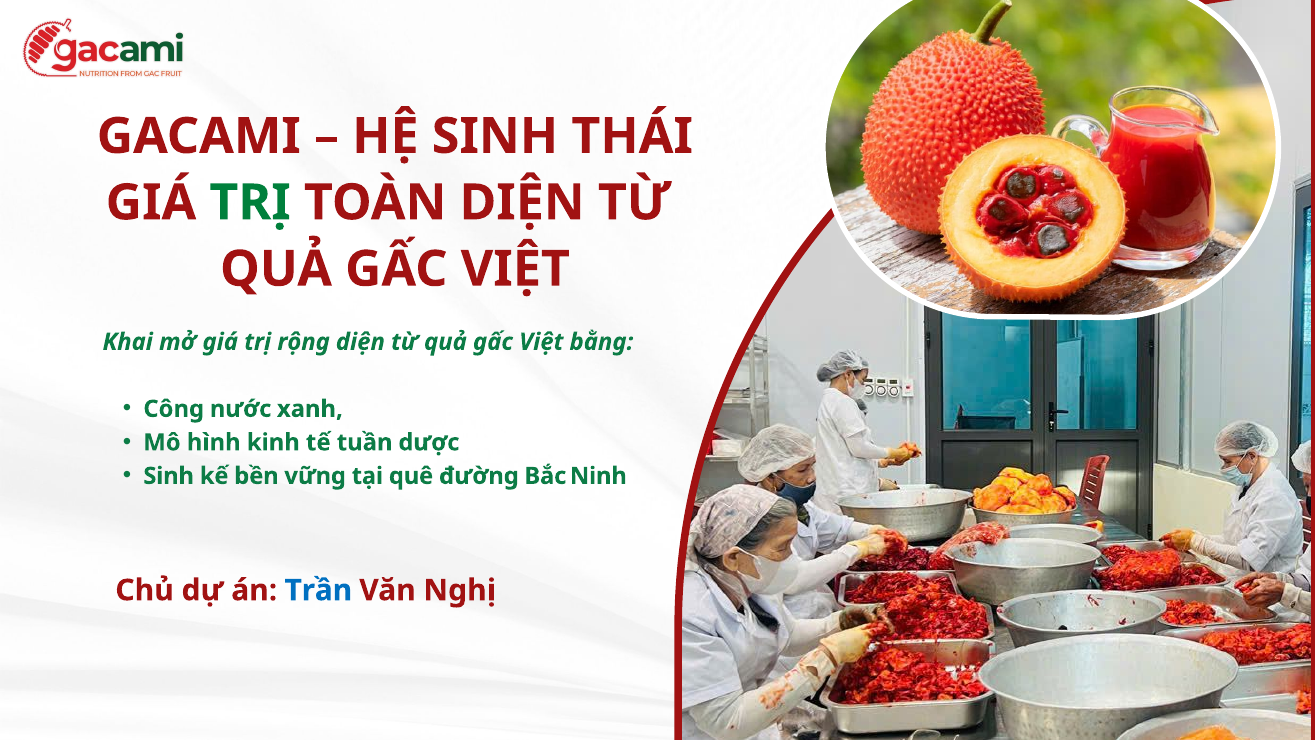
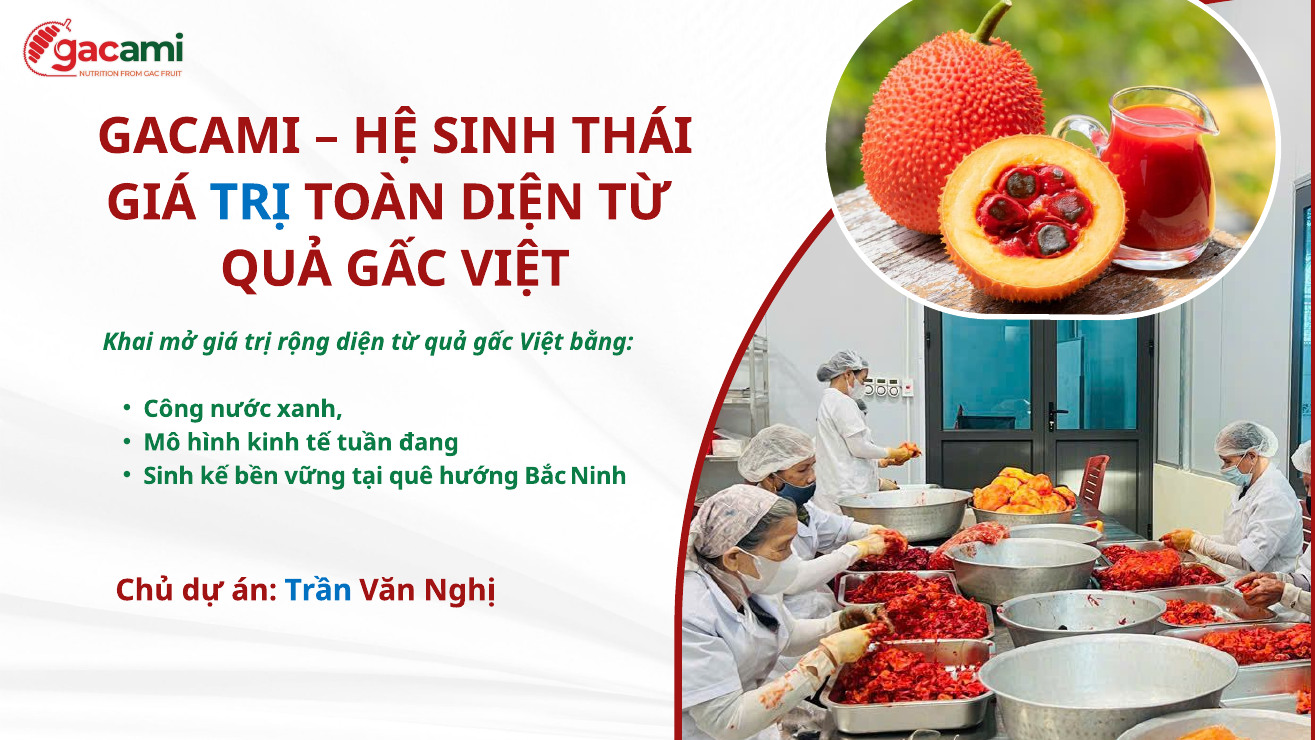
TRỊ at (250, 203) colour: green -> blue
dược: dược -> đang
đường: đường -> hướng
